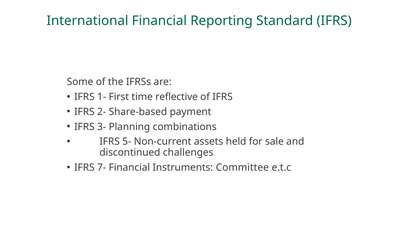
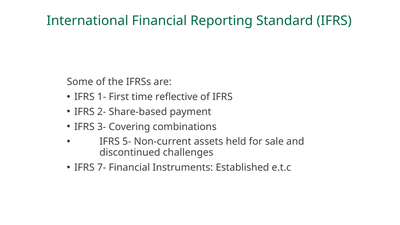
Planning: Planning -> Covering
Committee: Committee -> Established
